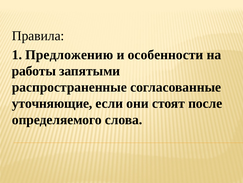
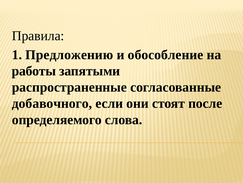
особенности: особенности -> обособление
уточняющие: уточняющие -> добавочного
